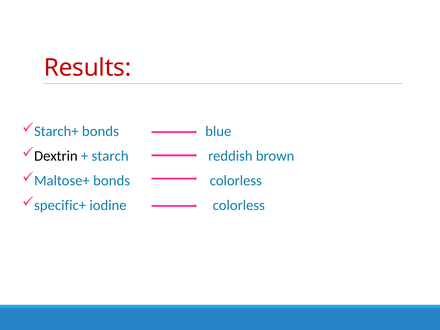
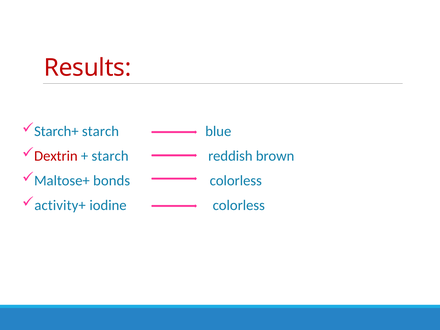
Starch+ bonds: bonds -> starch
Dextrin colour: black -> red
specific+: specific+ -> activity+
